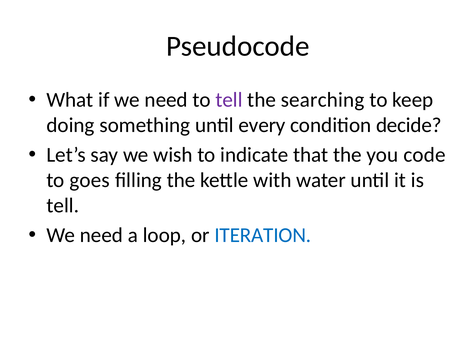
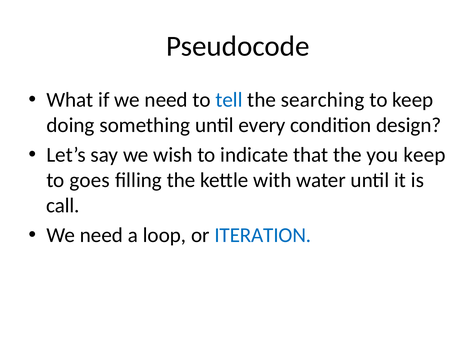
tell at (229, 100) colour: purple -> blue
decide: decide -> design
you code: code -> keep
tell at (63, 206): tell -> call
